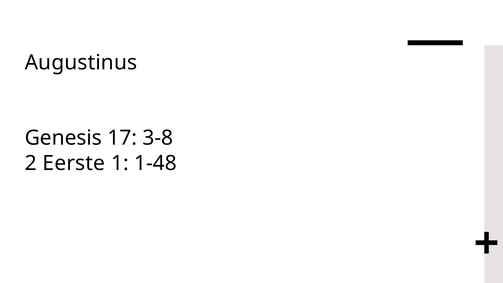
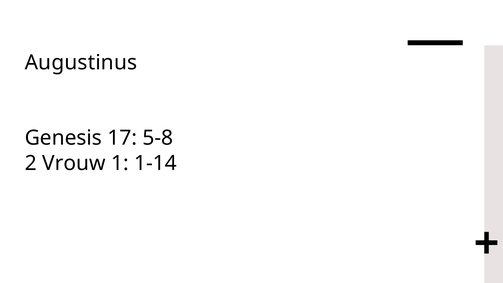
3-8: 3-8 -> 5-8
Eerste: Eerste -> Vrouw
1-48: 1-48 -> 1-14
